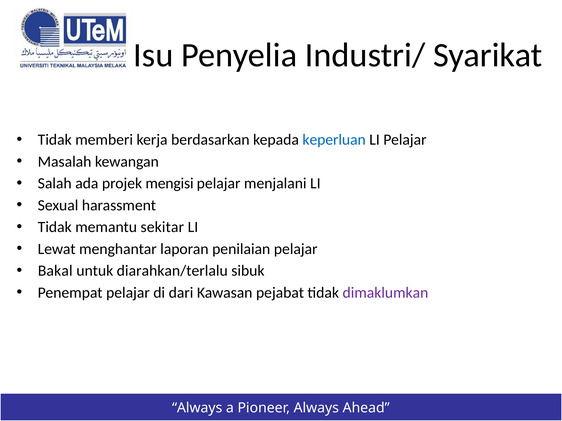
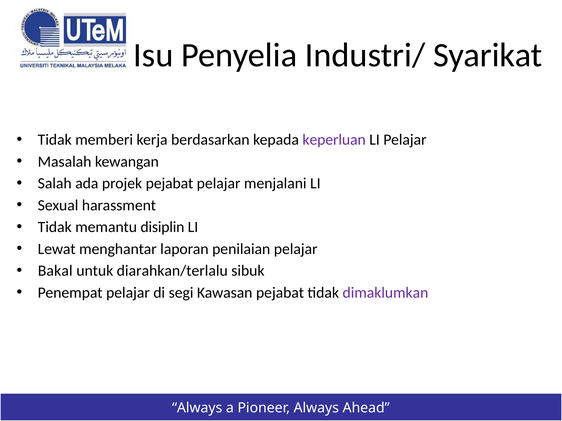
keperluan colour: blue -> purple
projek mengisi: mengisi -> pejabat
sekitar: sekitar -> disiplin
dari: dari -> segi
